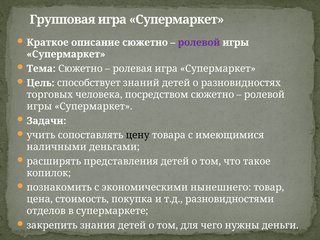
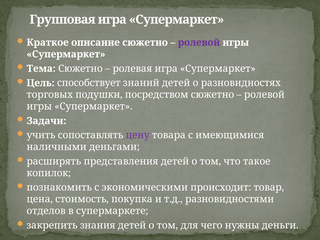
человека: человека -> подушки
цену colour: black -> purple
нынешнего: нынешнего -> происходит
